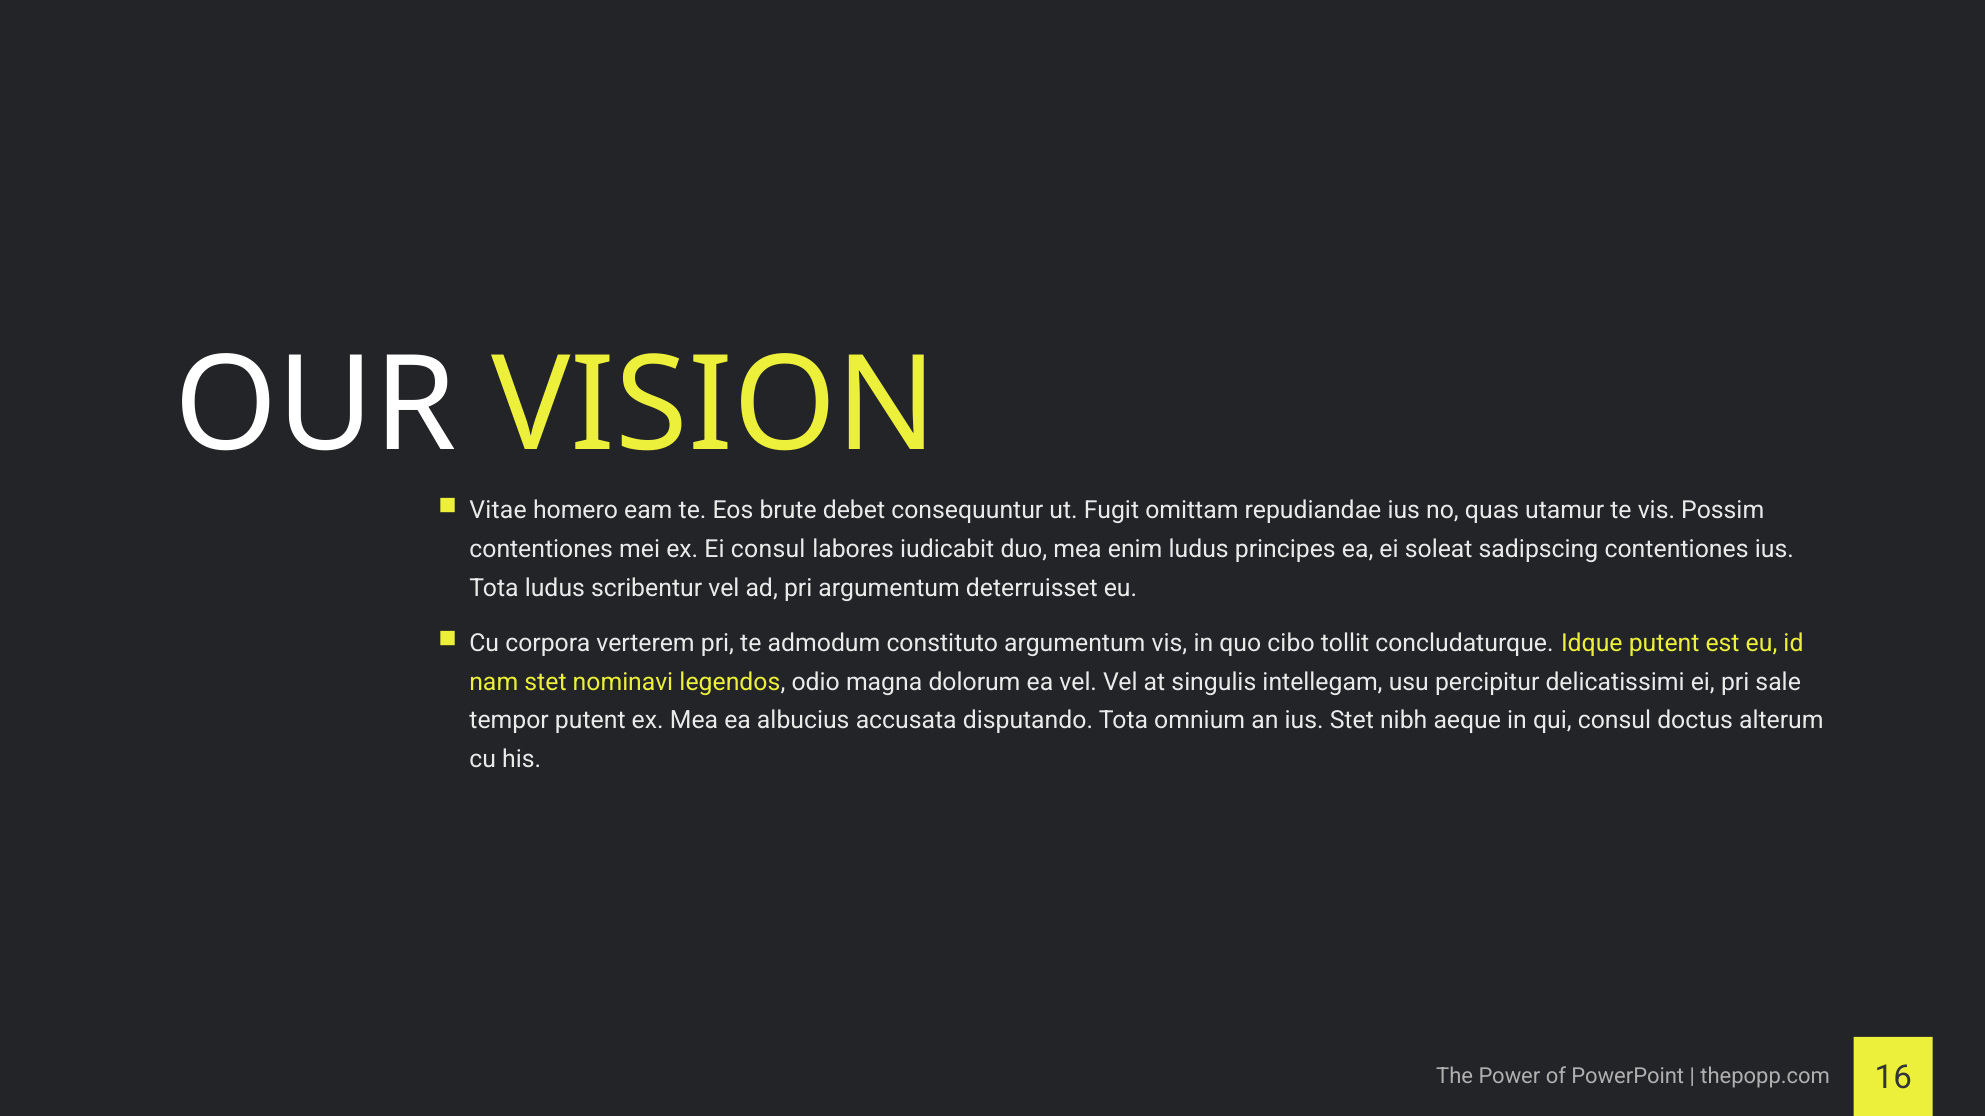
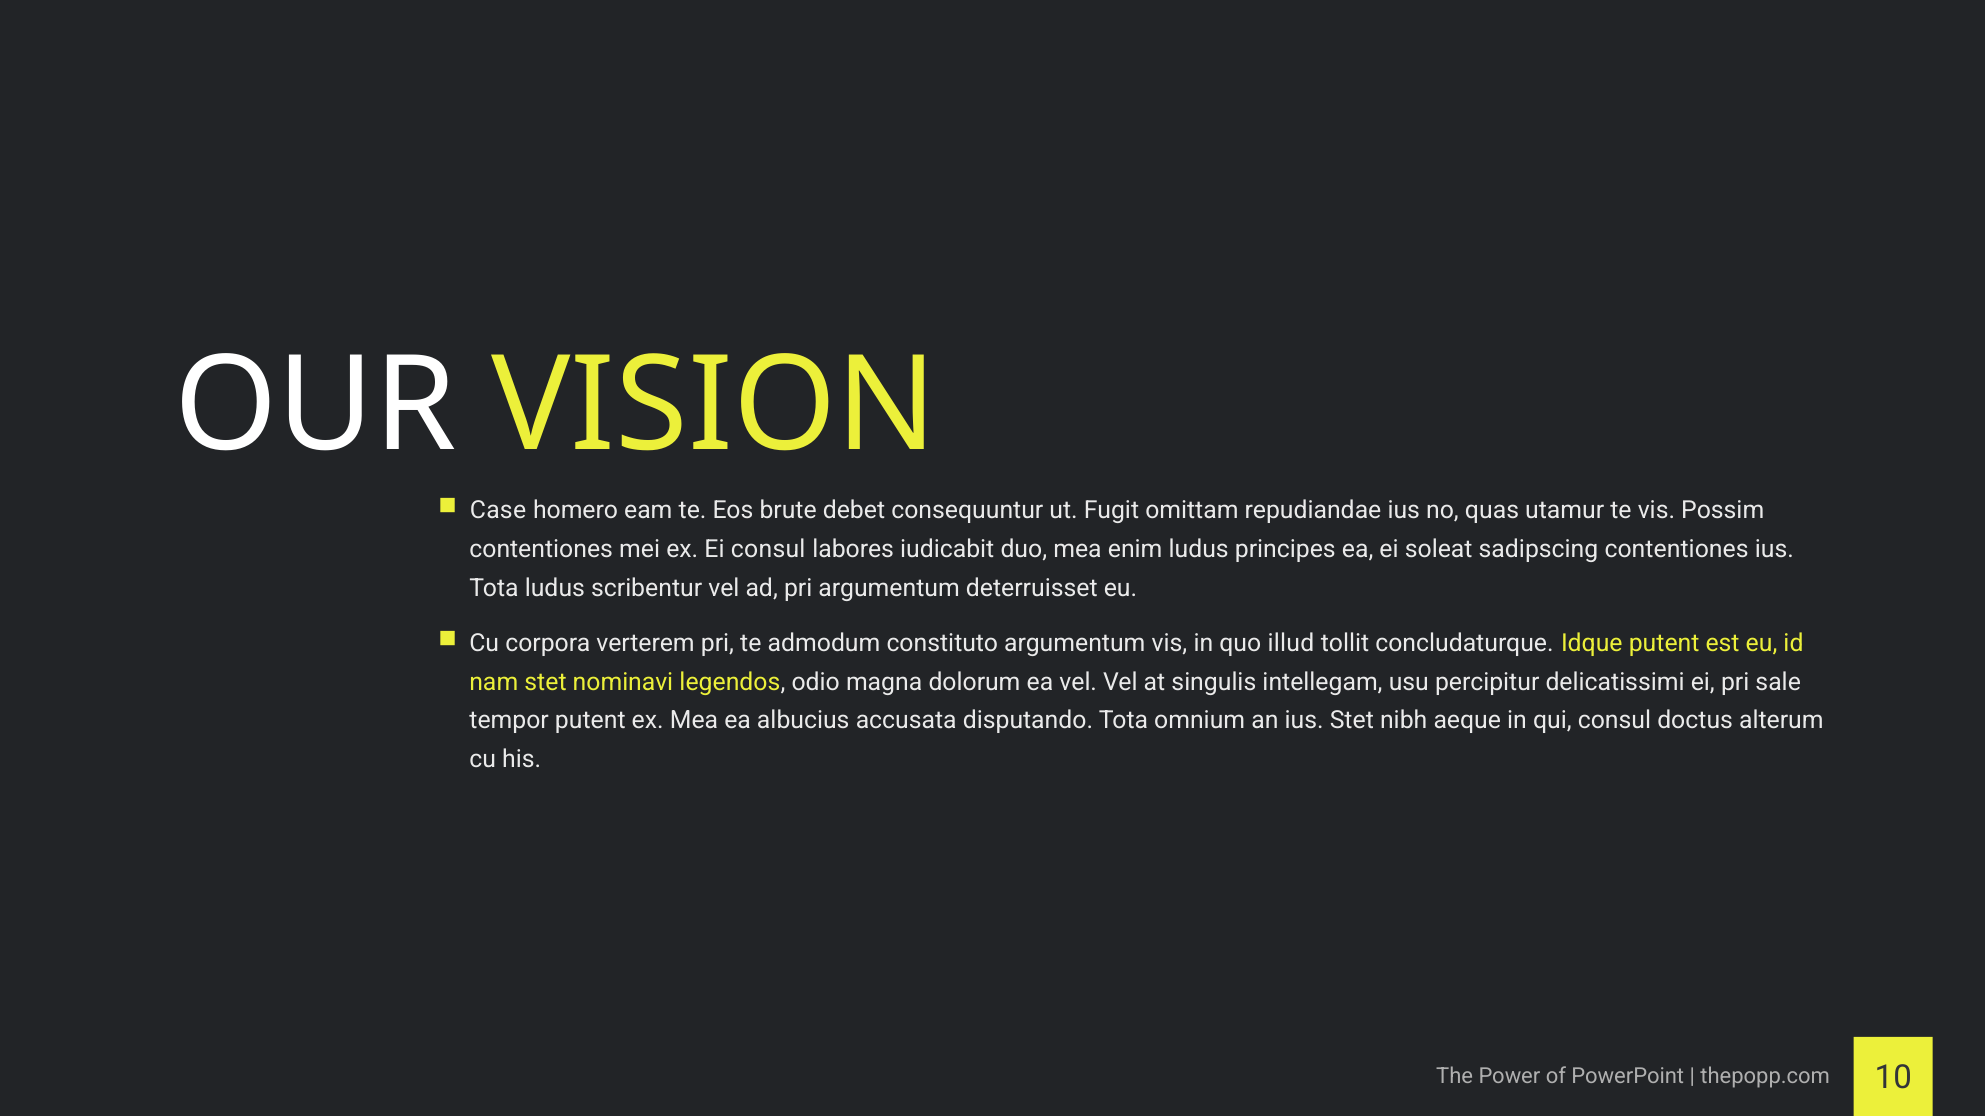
Vitae: Vitae -> Case
cibo: cibo -> illud
16: 16 -> 10
